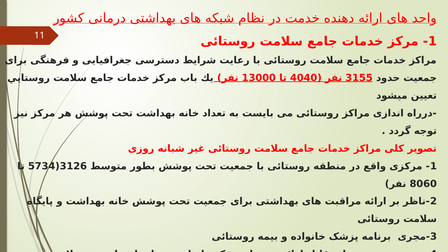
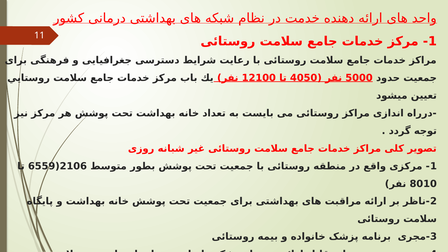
13000: 13000 -> 12100
4040: 4040 -> 4050
3155: 3155 -> 5000
5734: 5734 -> 6559
3126: 3126 -> 2106
8060: 8060 -> 8010
